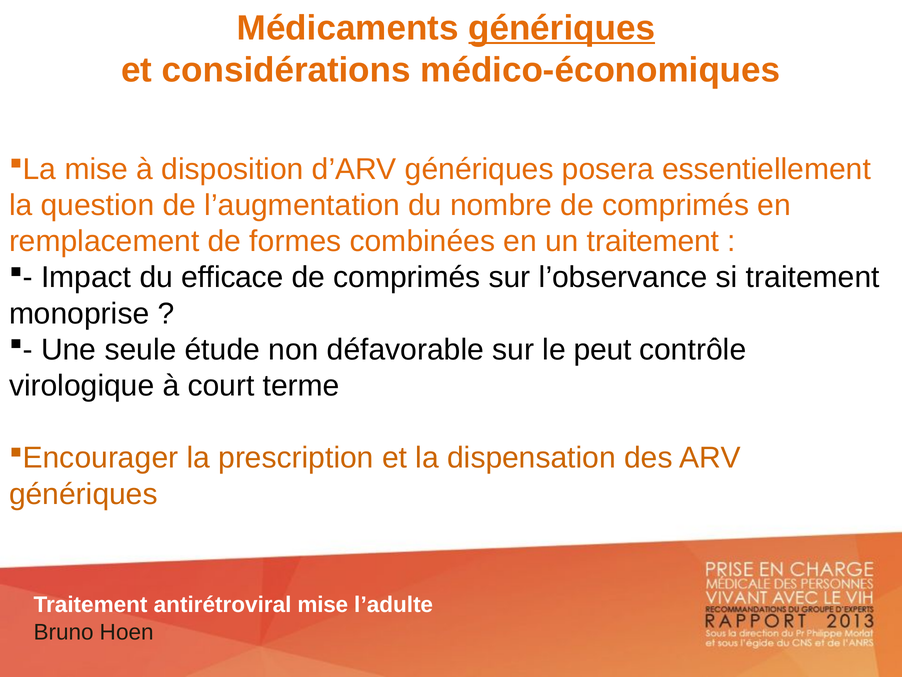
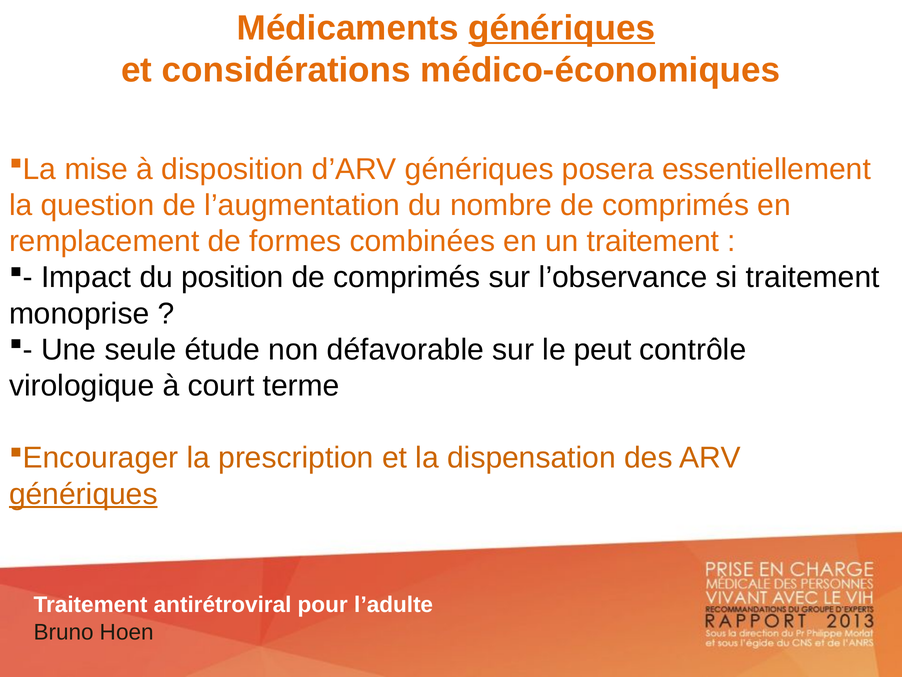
efficace: efficace -> position
génériques at (83, 494) underline: none -> present
antirétroviral mise: mise -> pour
